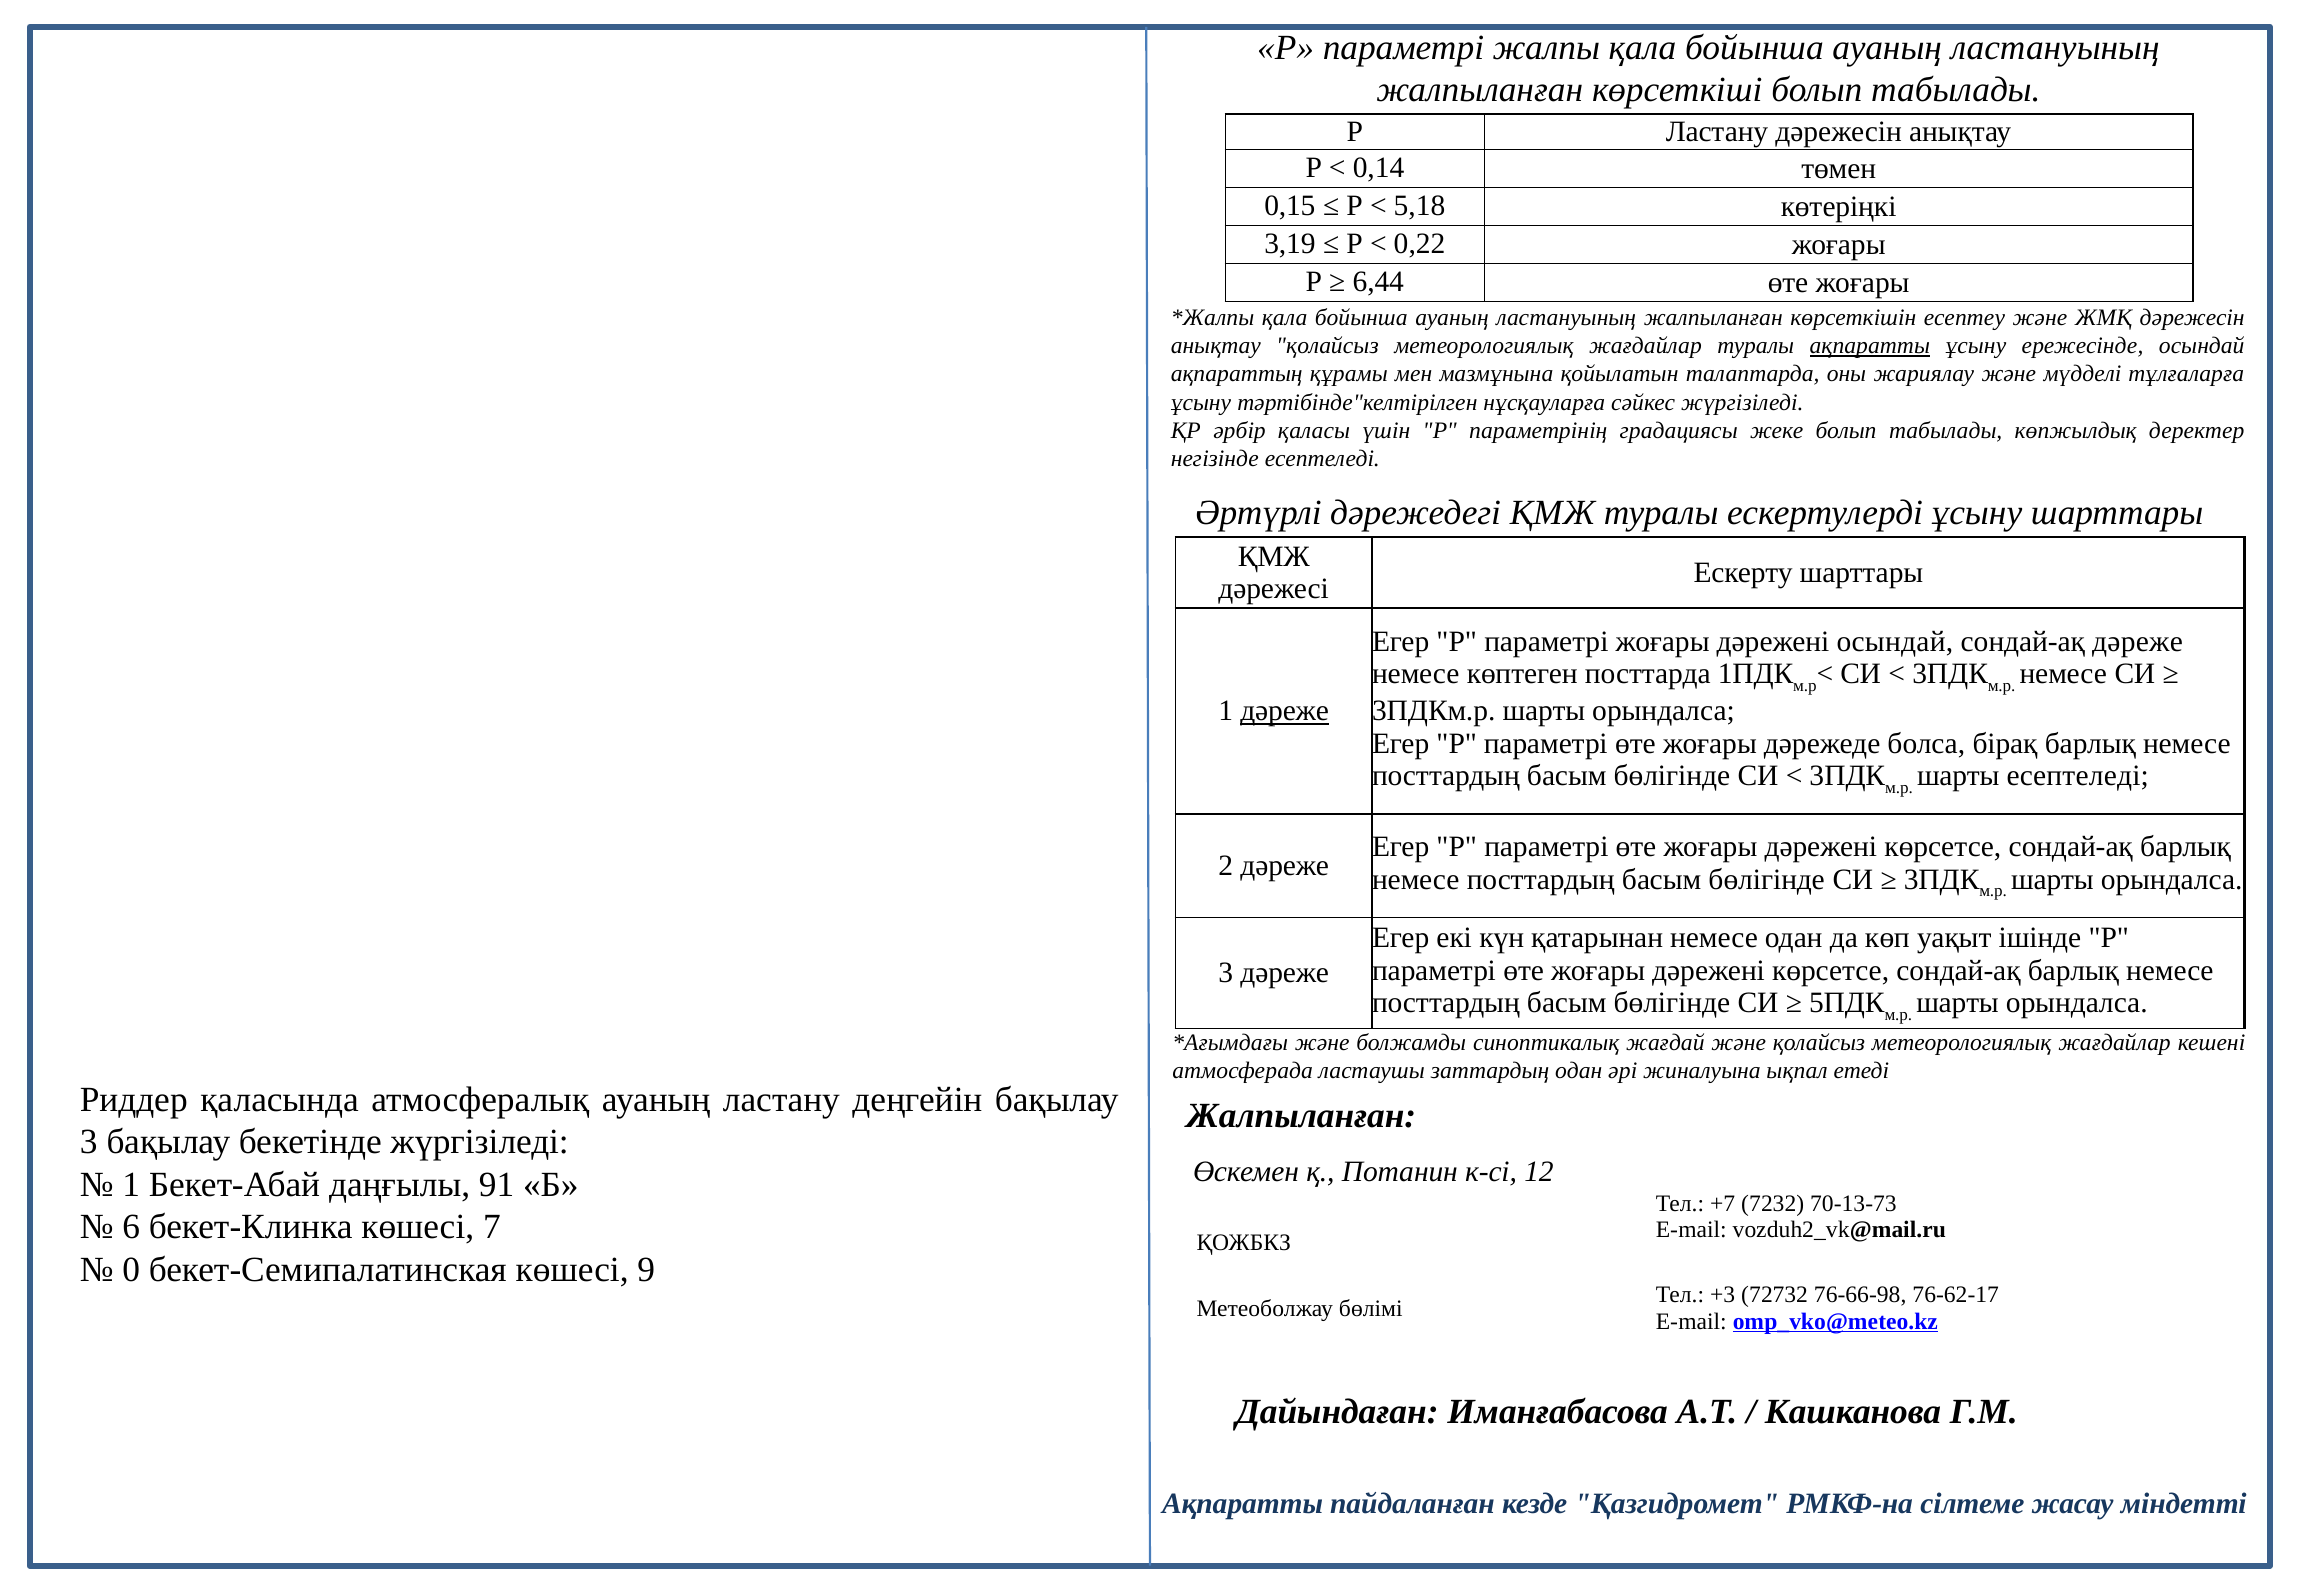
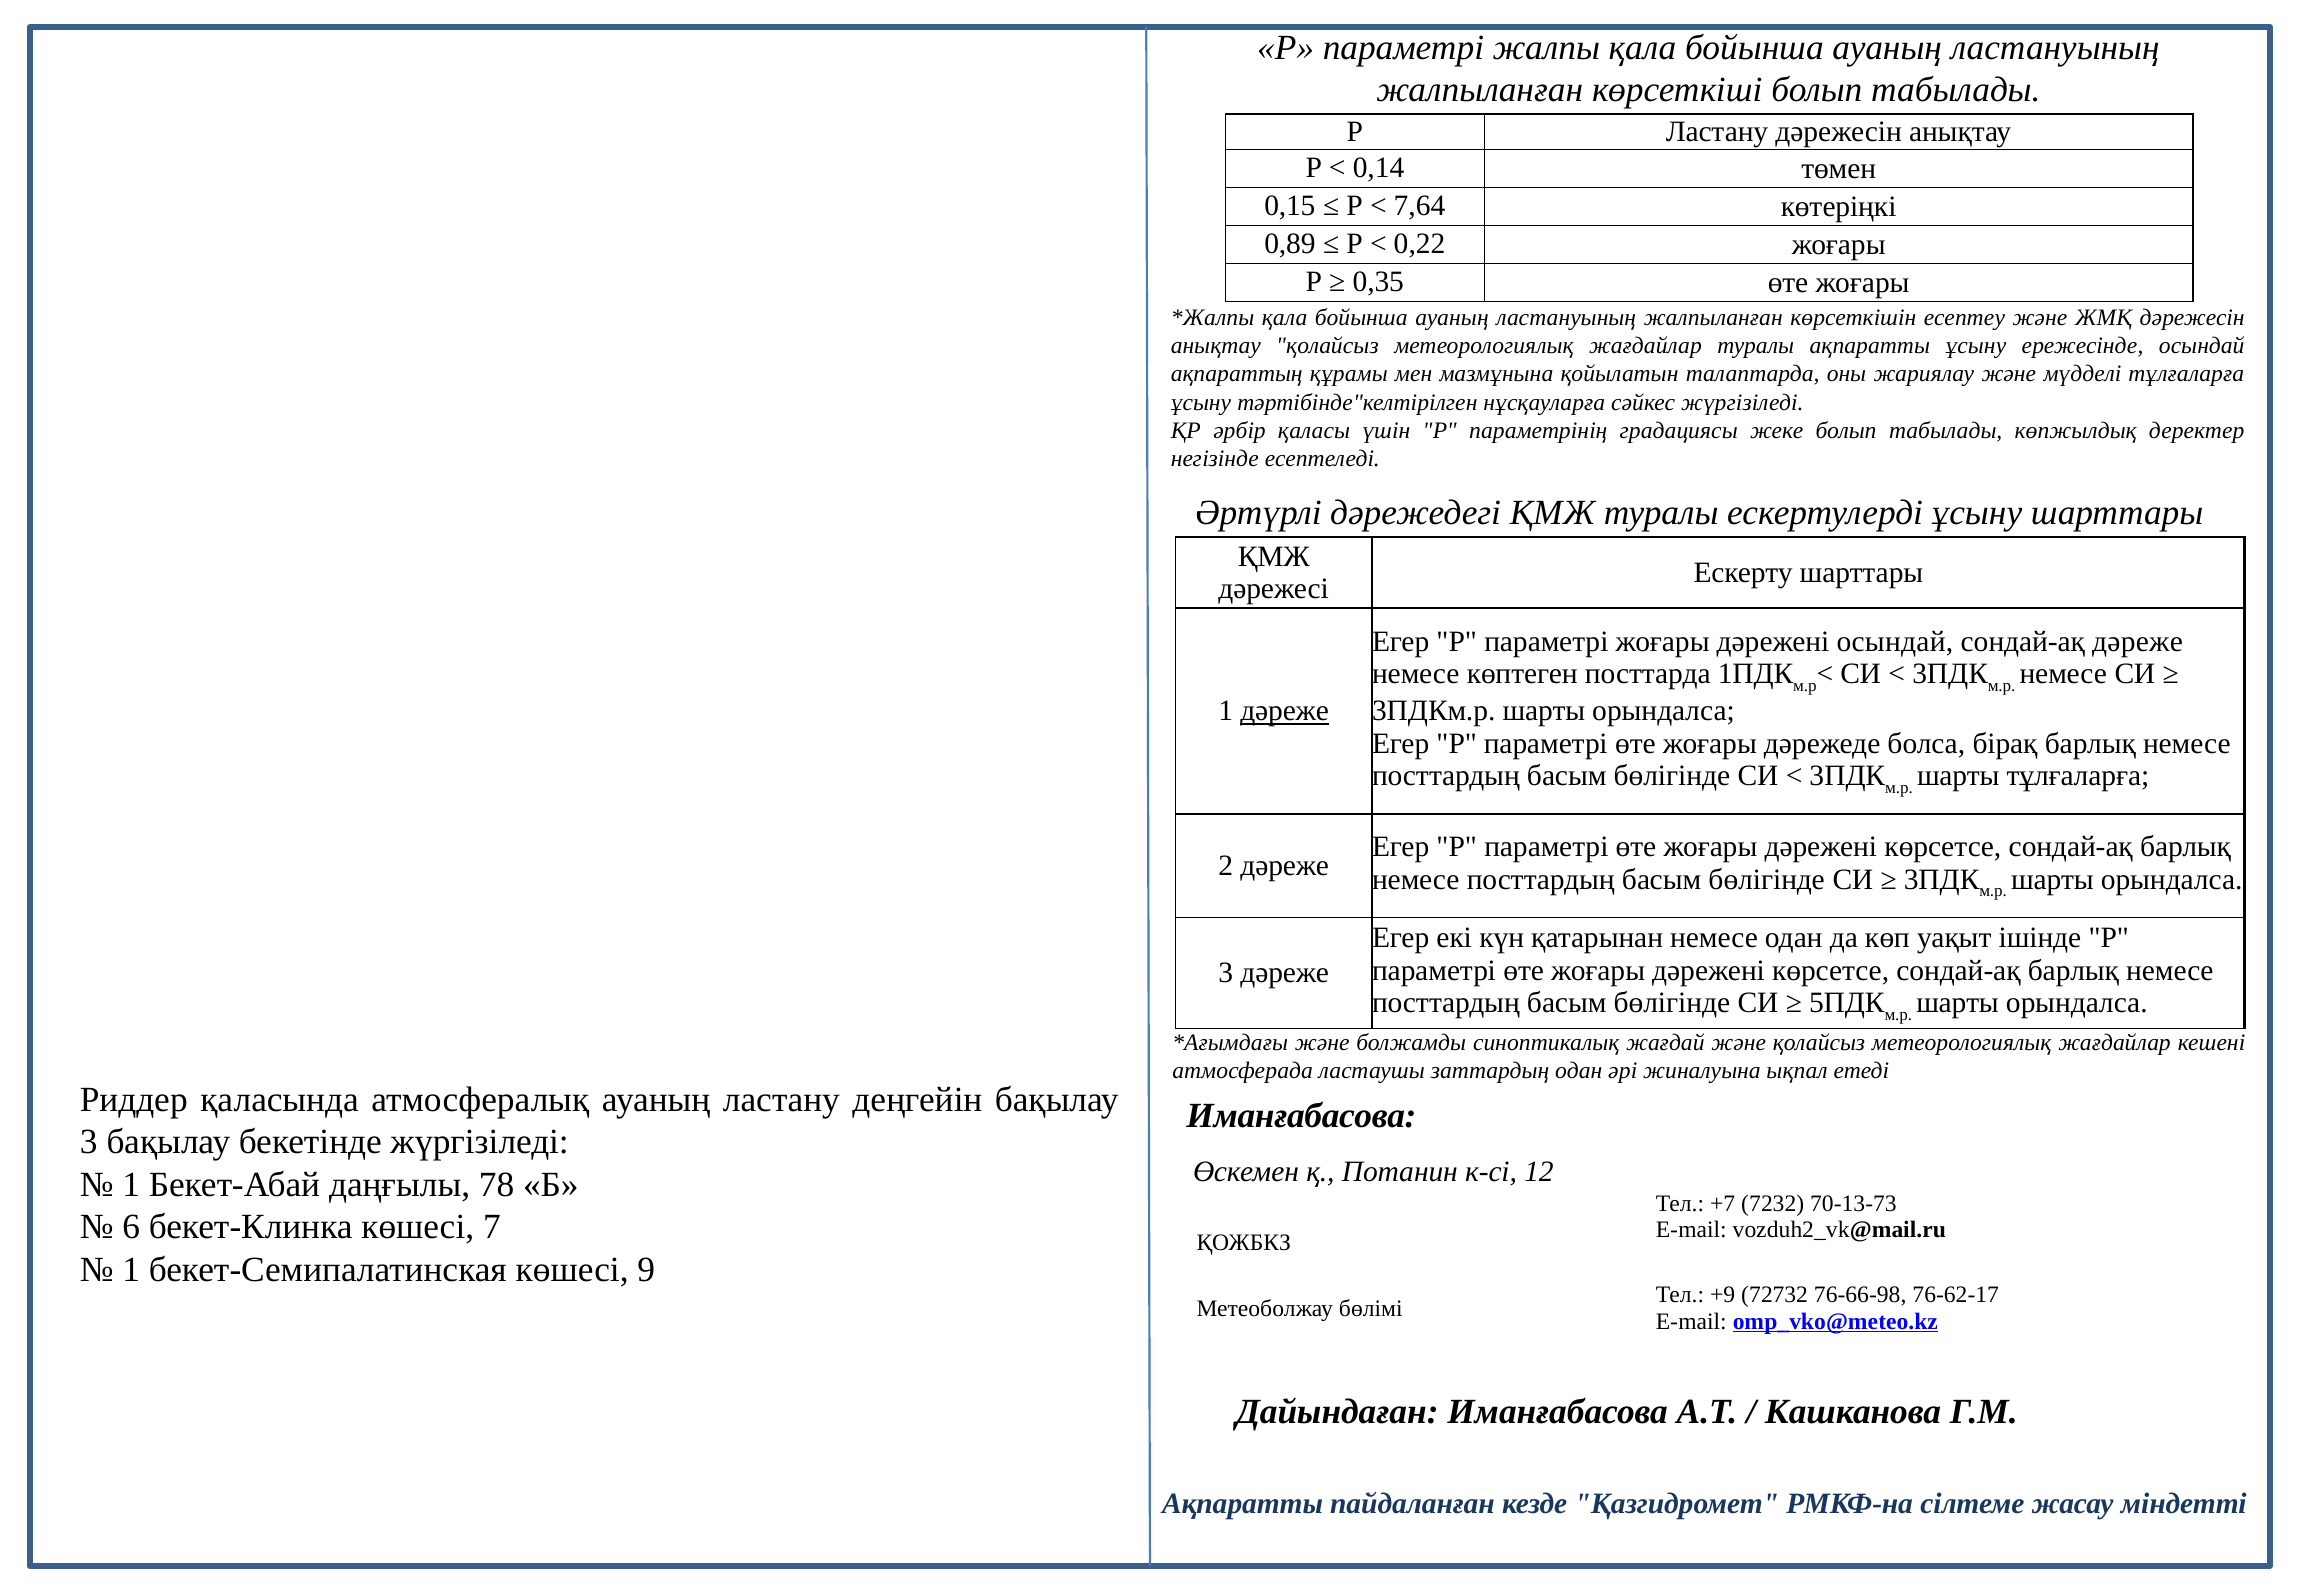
5,18: 5,18 -> 7,64
3,19: 3,19 -> 0,89
6,44: 6,44 -> 0,35
ақпаратты at (1870, 346) underline: present -> none
шарты есептеледі: есептеледі -> тұлғаларға
Жалпыланған at (1301, 1115): Жалпыланған -> Иманғабасова
91: 91 -> 78
0 at (131, 1269): 0 -> 1
+3: +3 -> +9
